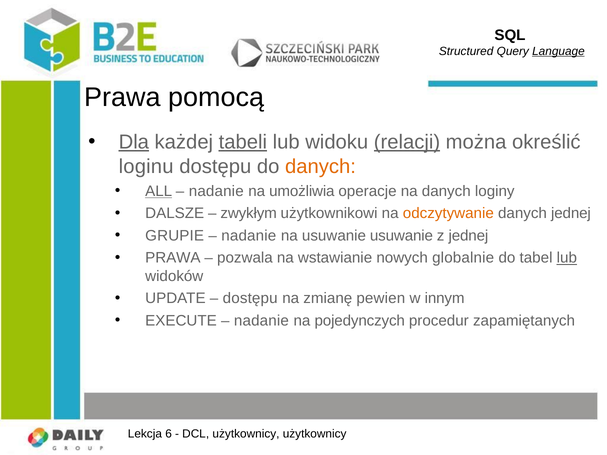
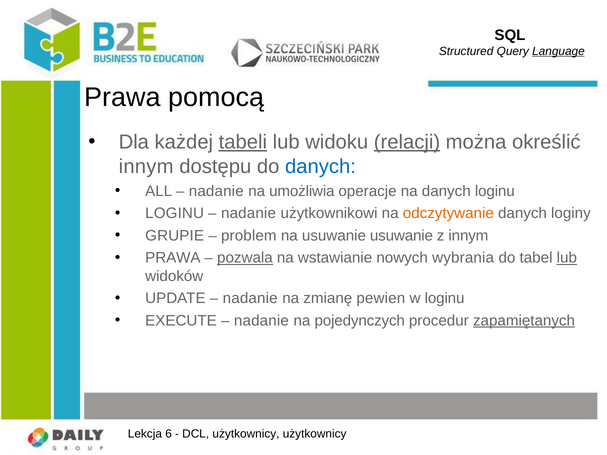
Dla underline: present -> none
loginu at (146, 166): loginu -> innym
danych at (320, 166) colour: orange -> blue
ALL underline: present -> none
danych loginy: loginy -> loginu
DALSZE at (175, 214): DALSZE -> LOGINU
zwykłym at (249, 214): zwykłym -> nadanie
danych jednej: jednej -> loginy
nadanie at (249, 236): nadanie -> problem
z jednej: jednej -> innym
pozwala underline: none -> present
globalnie: globalnie -> wybrania
dostępu at (250, 299): dostępu -> nadanie
w innym: innym -> loginu
zapamiętanych underline: none -> present
